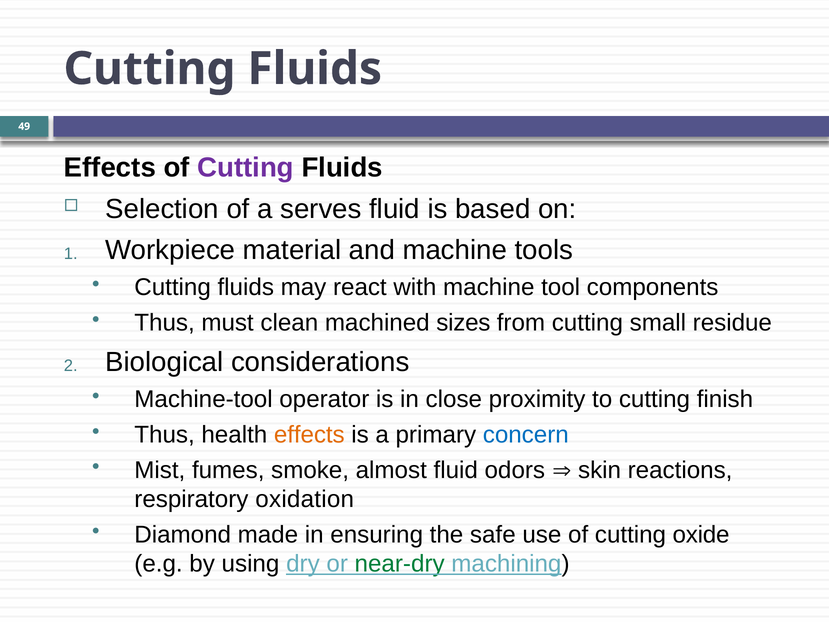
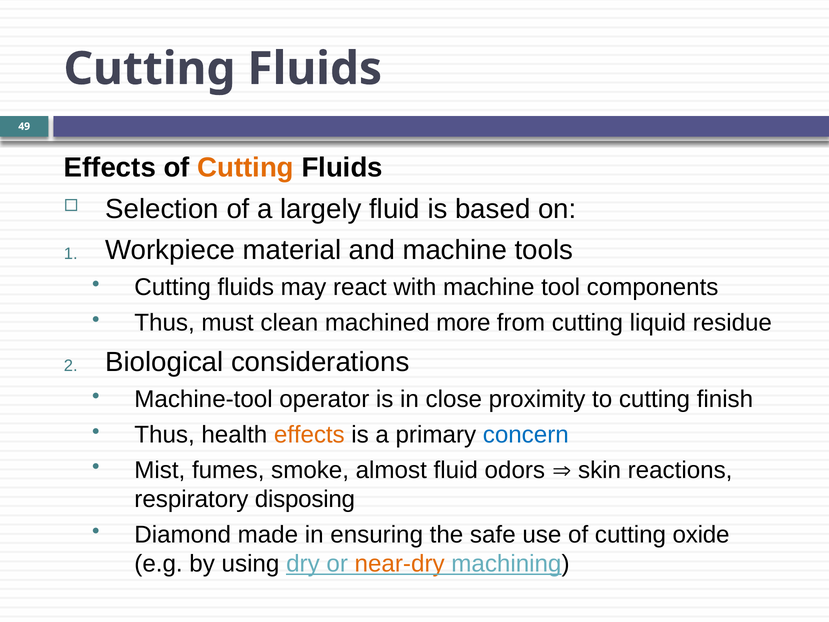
Cutting at (246, 168) colour: purple -> orange
serves: serves -> largely
sizes: sizes -> more
small: small -> liquid
oxidation: oxidation -> disposing
near-dry colour: green -> orange
